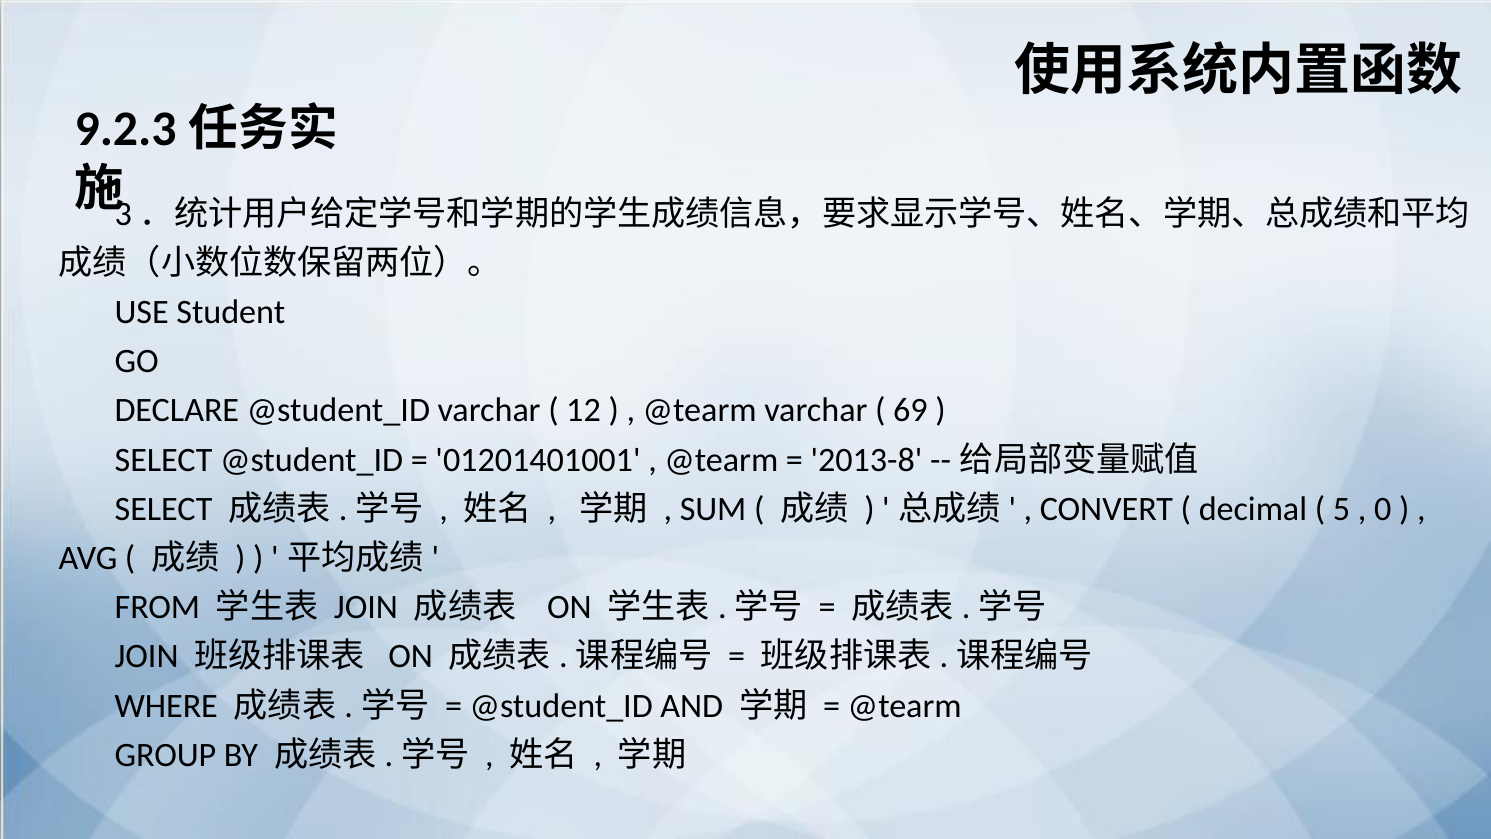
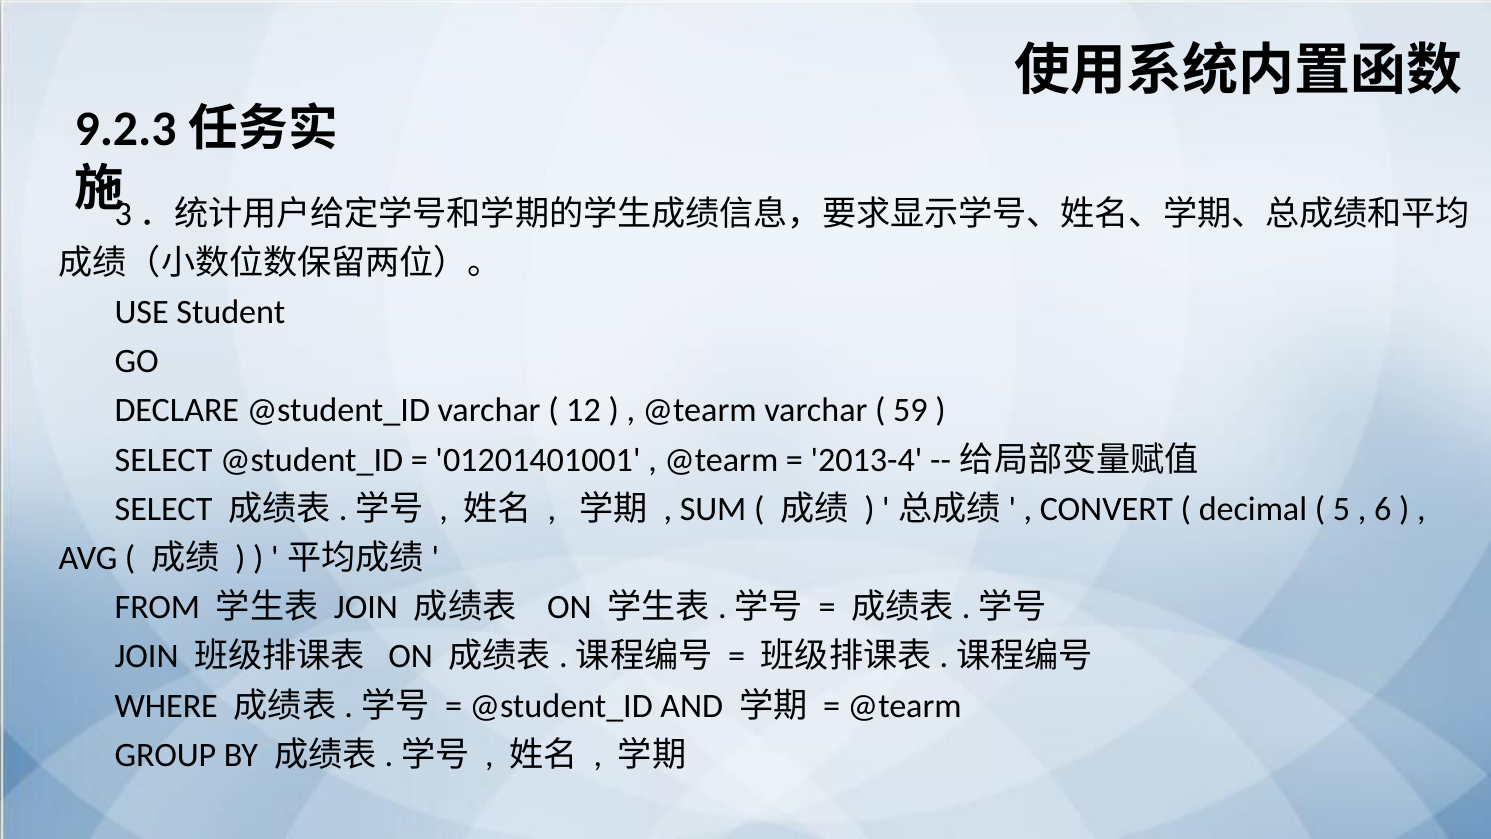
69: 69 -> 59
2013-8: 2013-8 -> 2013-4
0: 0 -> 6
